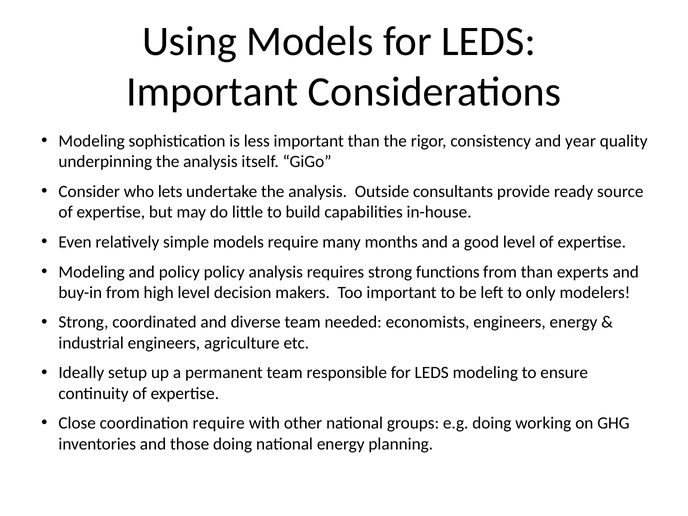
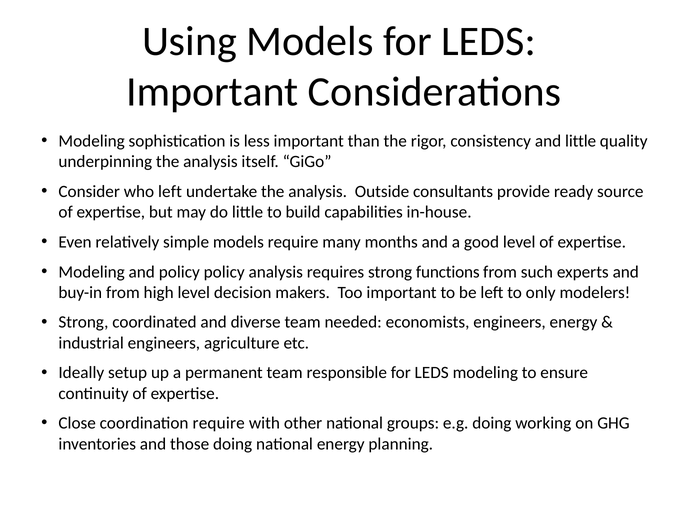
and year: year -> little
who lets: lets -> left
from than: than -> such
